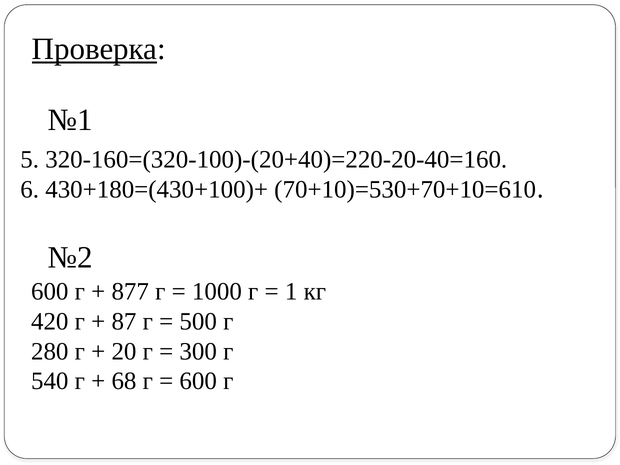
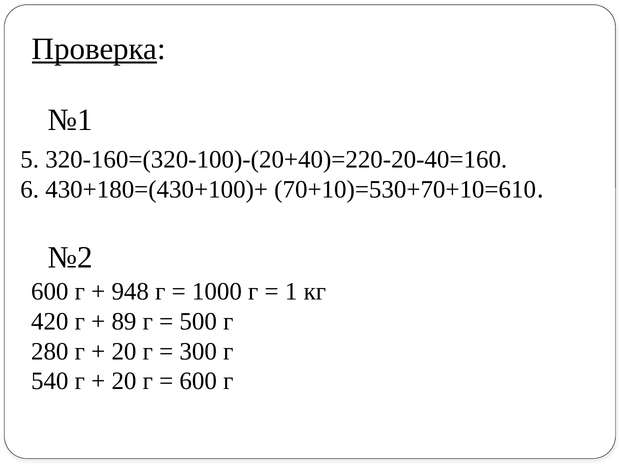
877: 877 -> 948
87: 87 -> 89
68 at (124, 381): 68 -> 20
